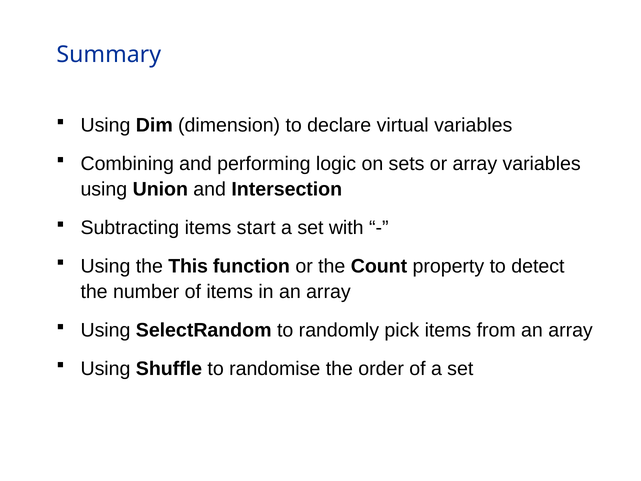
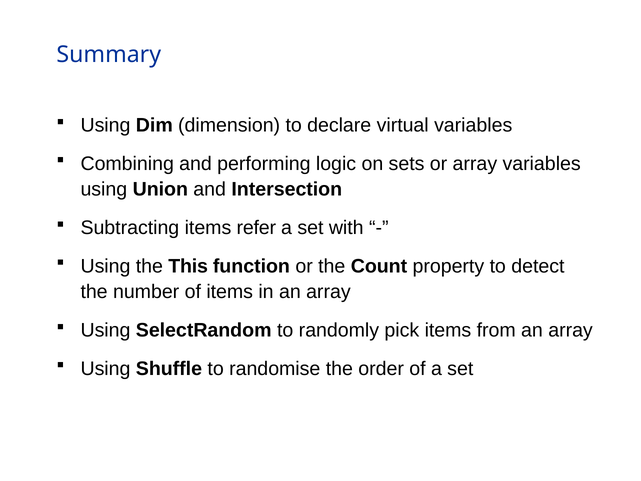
start: start -> refer
